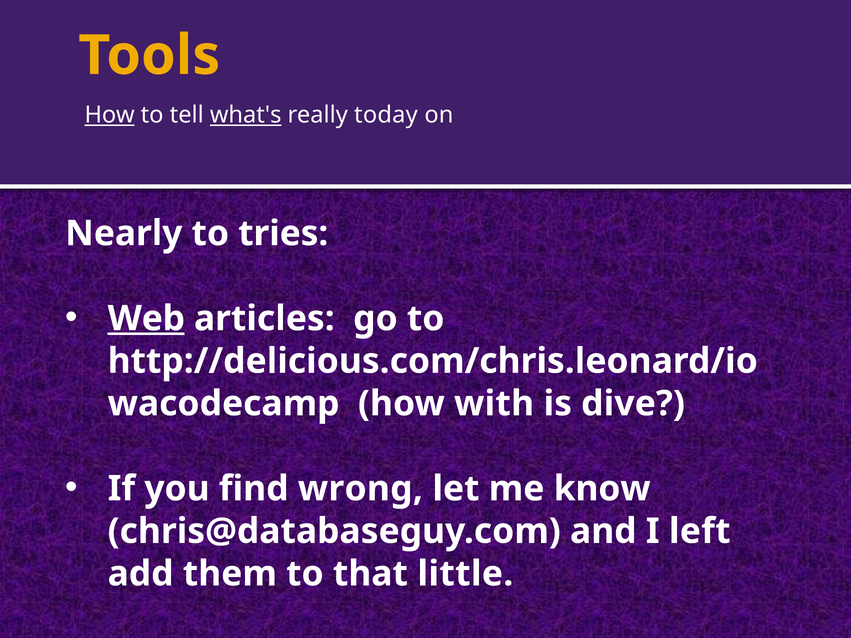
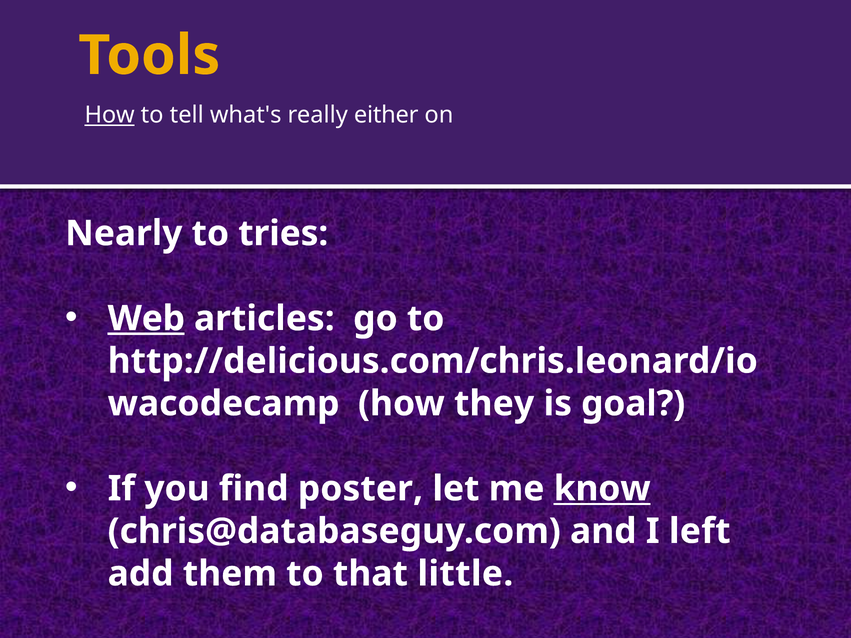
what's underline: present -> none
today: today -> either
with: with -> they
dive: dive -> goal
wrong: wrong -> poster
know underline: none -> present
